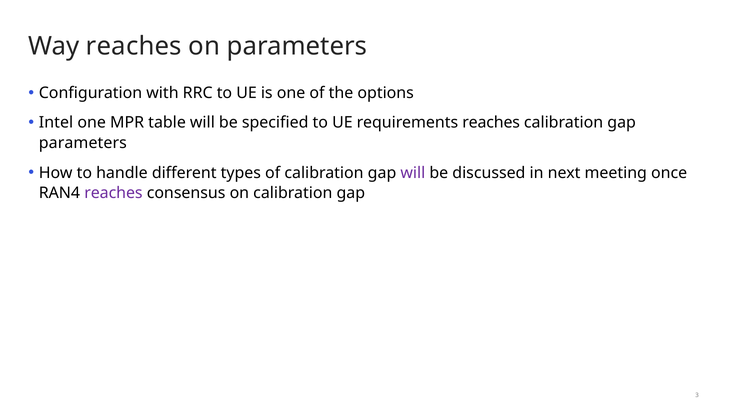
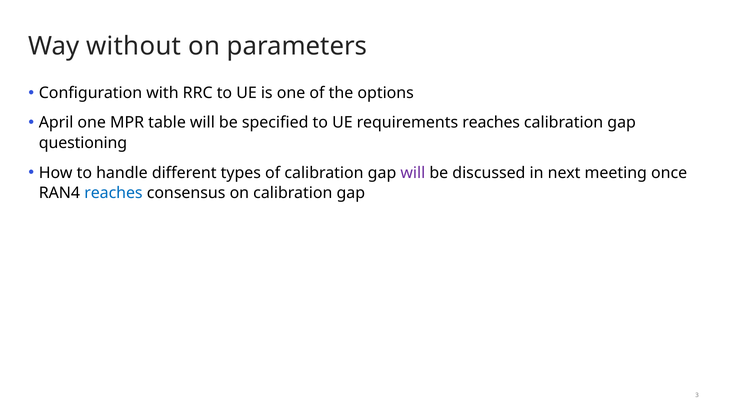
Way reaches: reaches -> without
Intel: Intel -> April
parameters at (83, 143): parameters -> questioning
reaches at (113, 193) colour: purple -> blue
